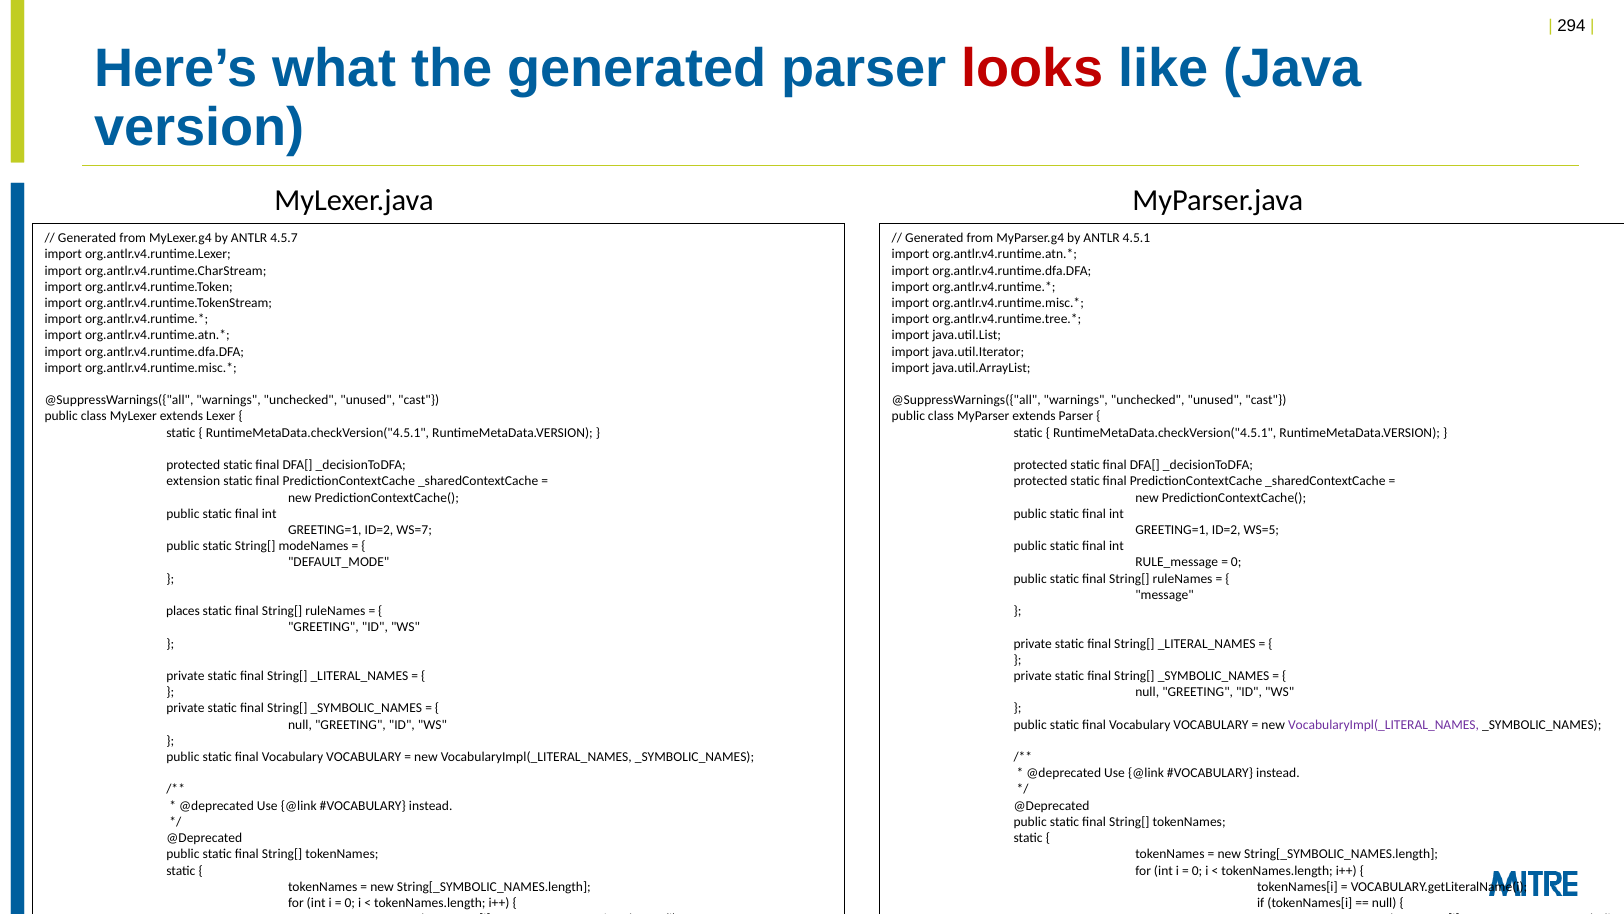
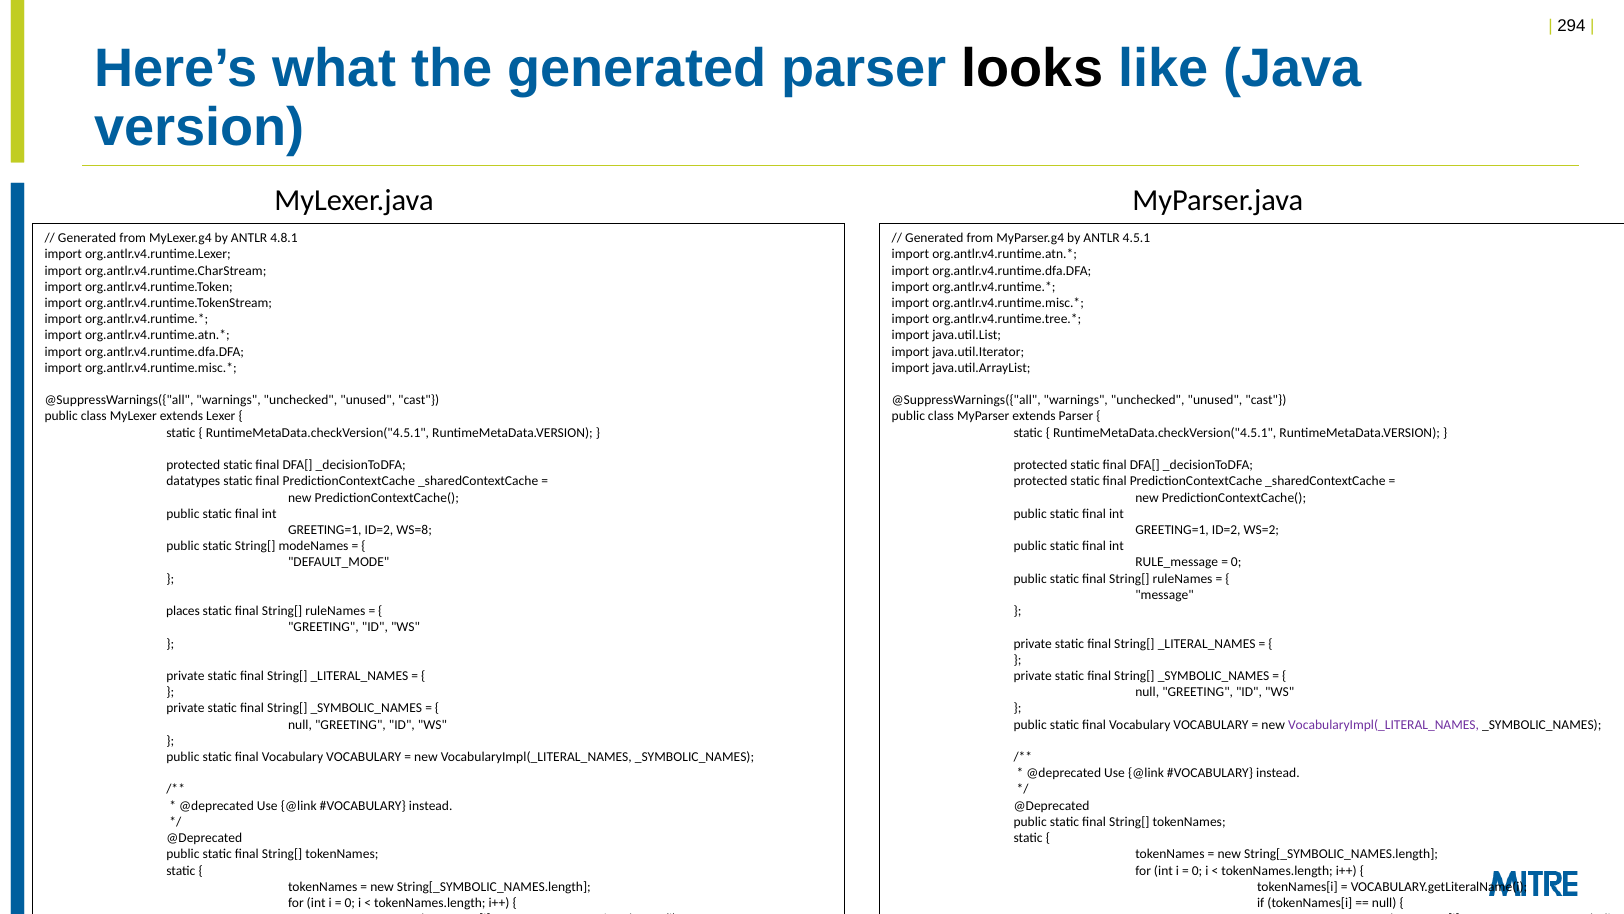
looks colour: red -> black
4.5.7: 4.5.7 -> 4.8.1
extension: extension -> datatypes
WS=7: WS=7 -> WS=8
WS=5: WS=5 -> WS=2
